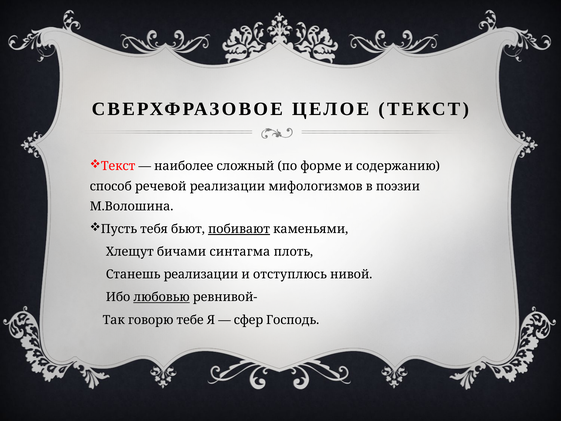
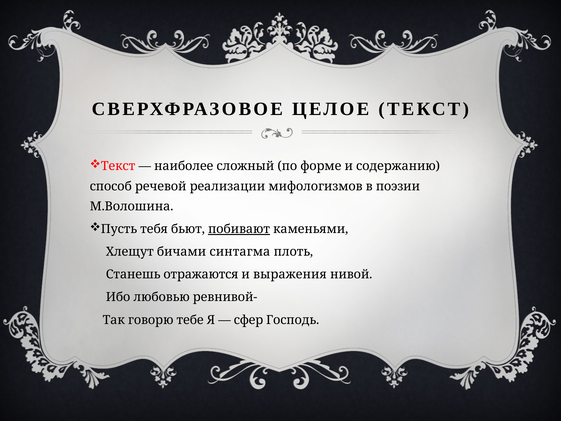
Станешь реализации: реализации -> отражаются
отступлюсь: отступлюсь -> выражения
любовью underline: present -> none
